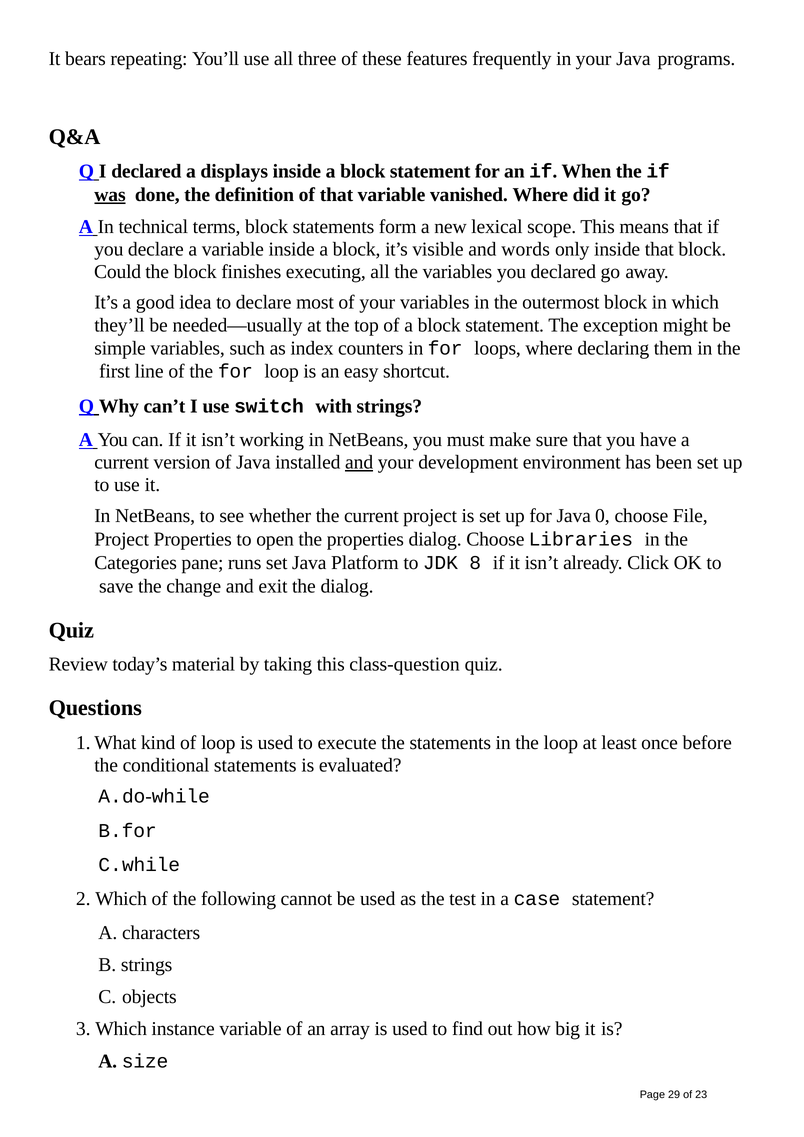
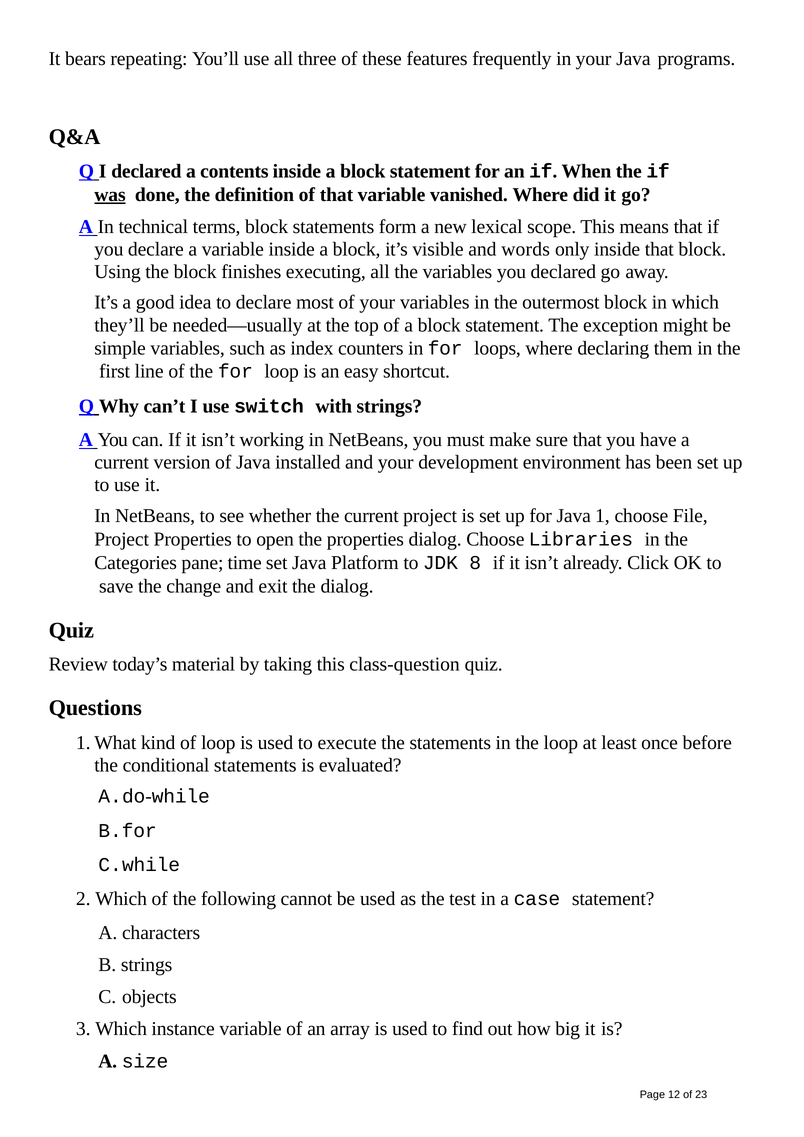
displays: displays -> contents
Could: Could -> Using
and at (359, 463) underline: present -> none
0: 0 -> 1
runs: runs -> time
29: 29 -> 12
